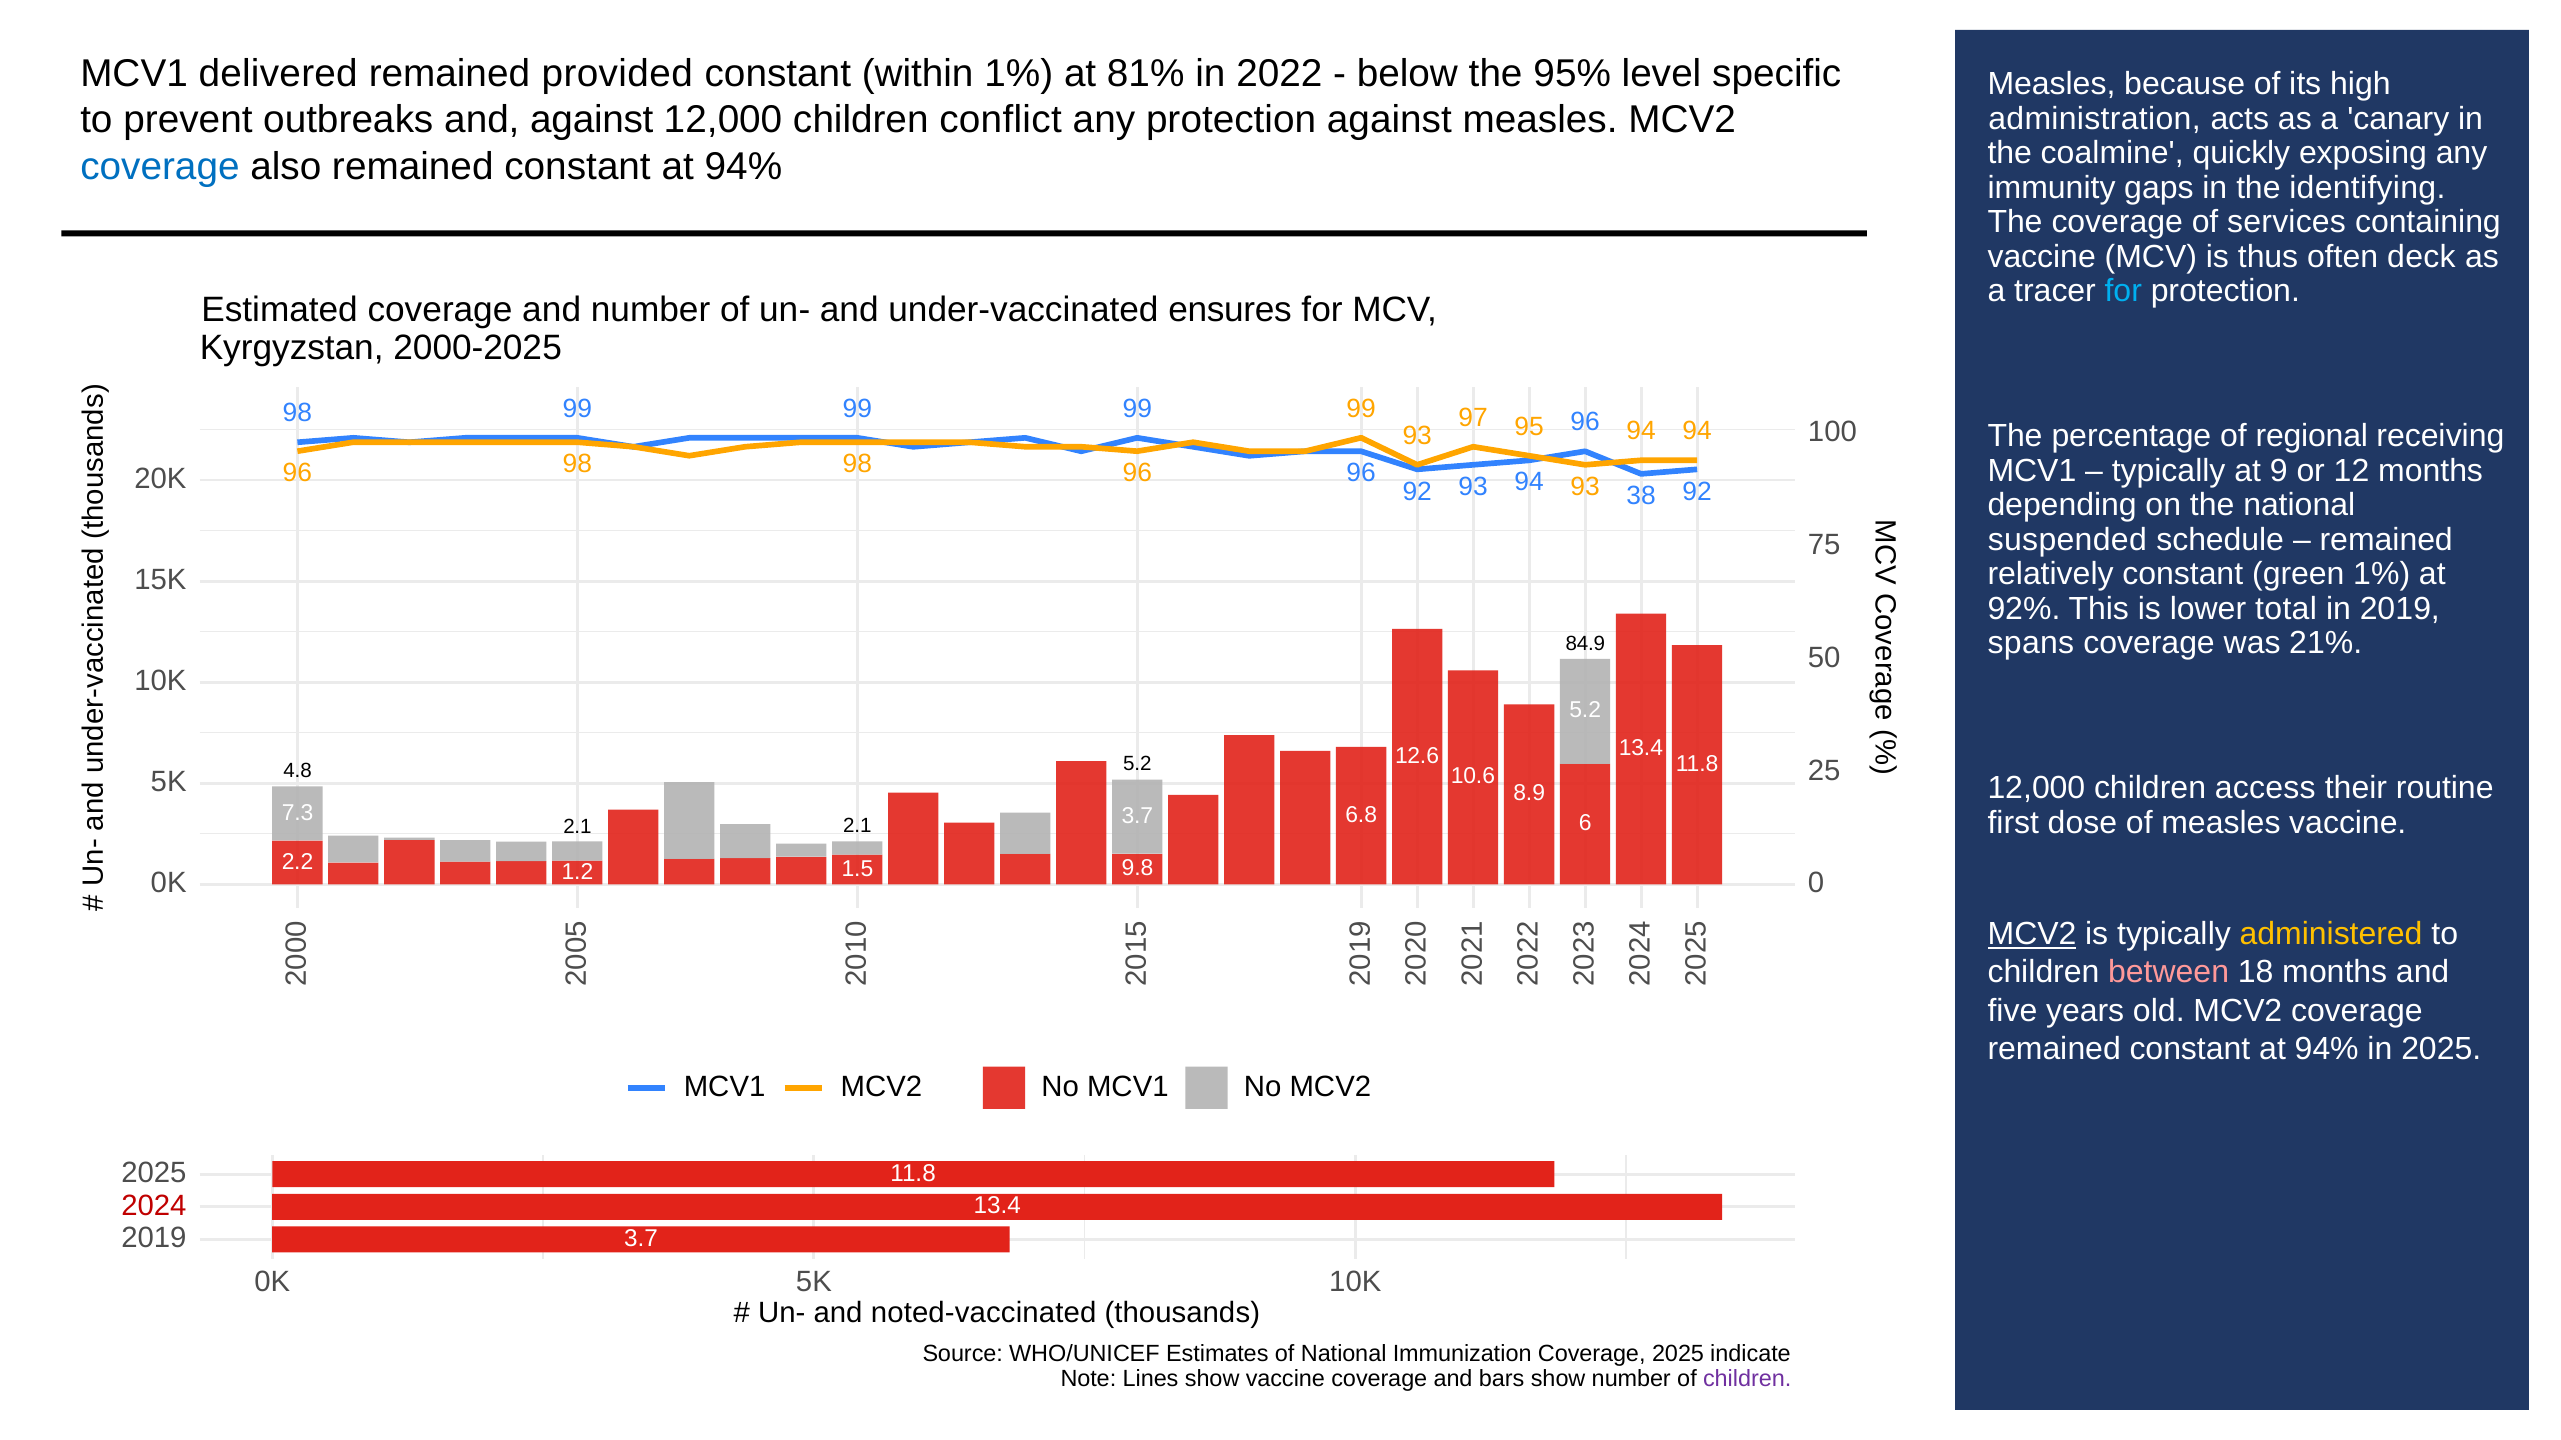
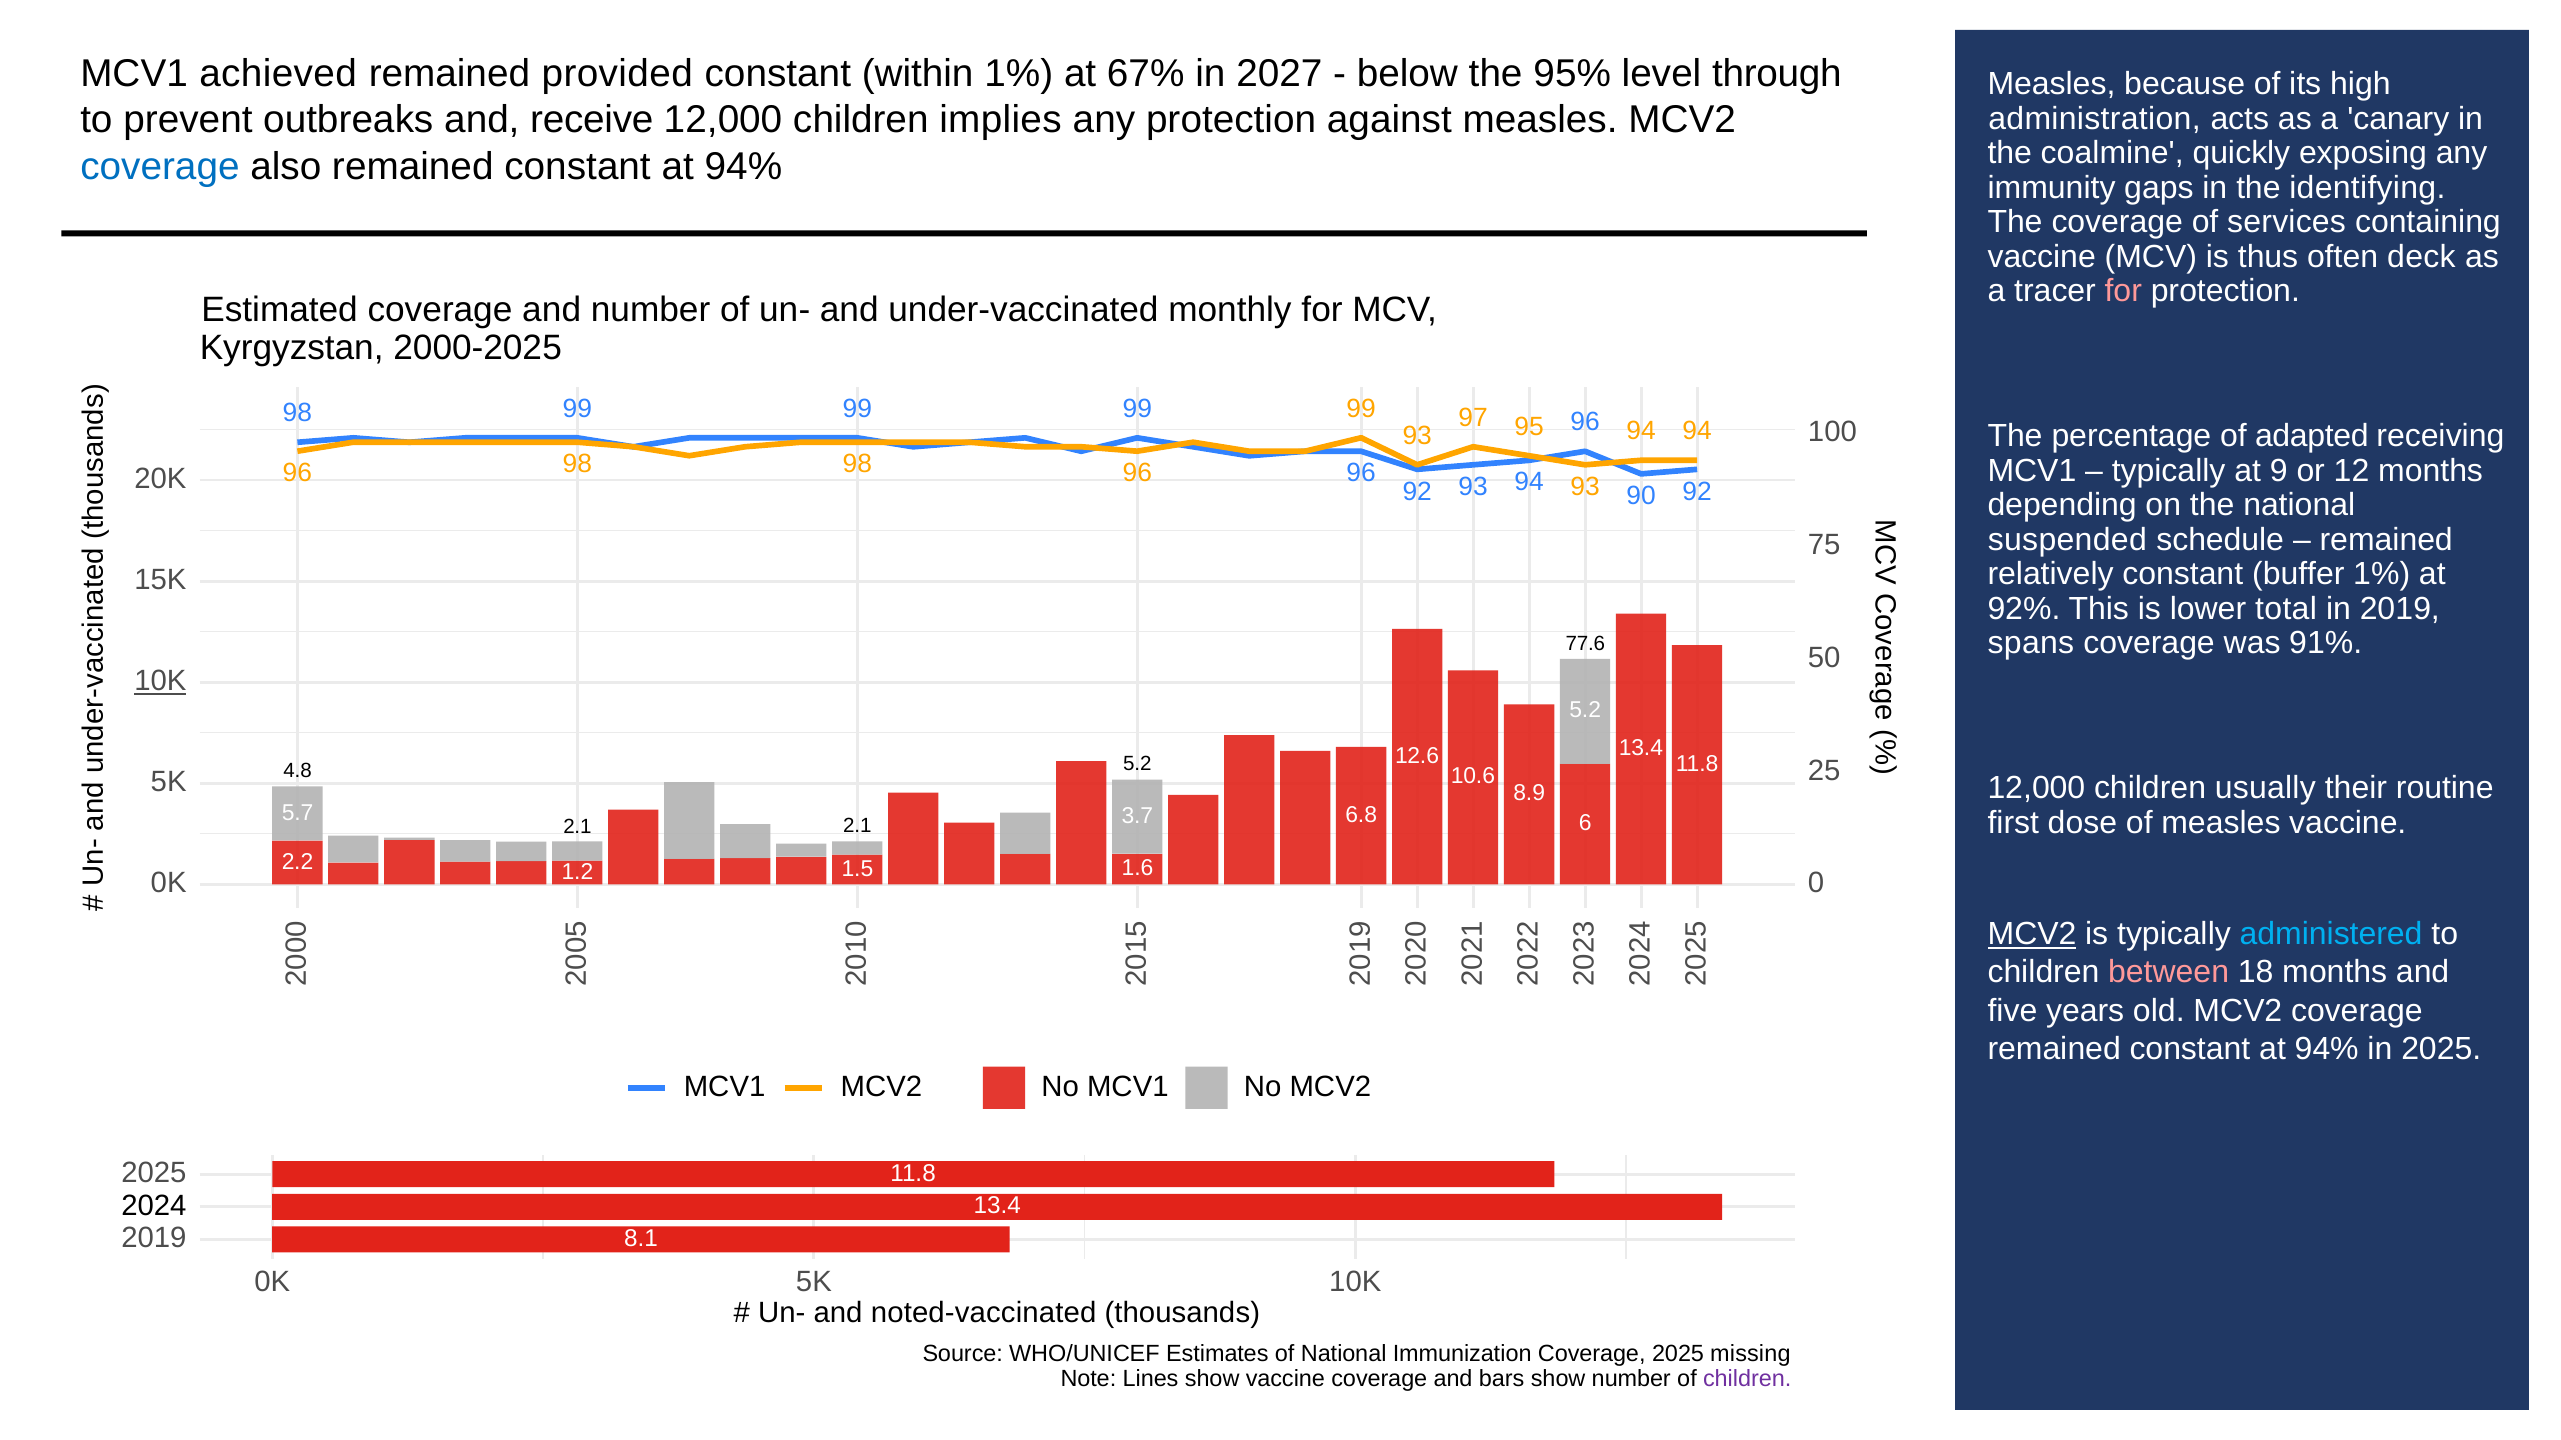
delivered: delivered -> achieved
81%: 81% -> 67%
2022: 2022 -> 2027
specific: specific -> through
and against: against -> receive
conflict: conflict -> implies
for at (2123, 292) colour: light blue -> pink
ensures: ensures -> monthly
regional: regional -> adapted
38: 38 -> 90
green: green -> buffer
21%: 21% -> 91%
84.9: 84.9 -> 77.6
10K at (160, 681) underline: none -> present
access: access -> usually
7.3: 7.3 -> 5.7
9.8: 9.8 -> 1.6
administered colour: yellow -> light blue
2024 colour: red -> black
3.7 at (641, 1239): 3.7 -> 8.1
indicate: indicate -> missing
